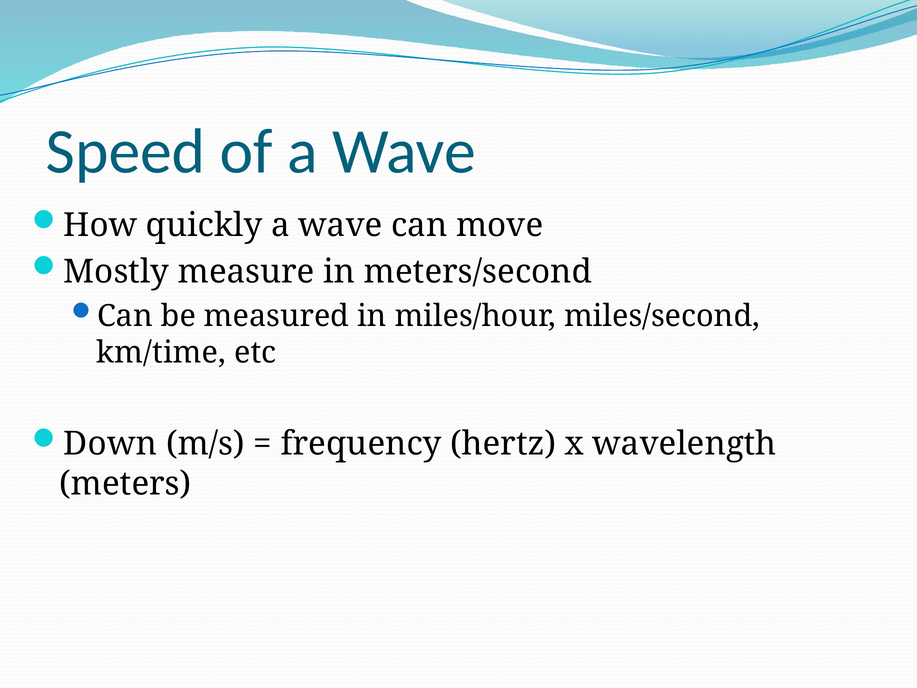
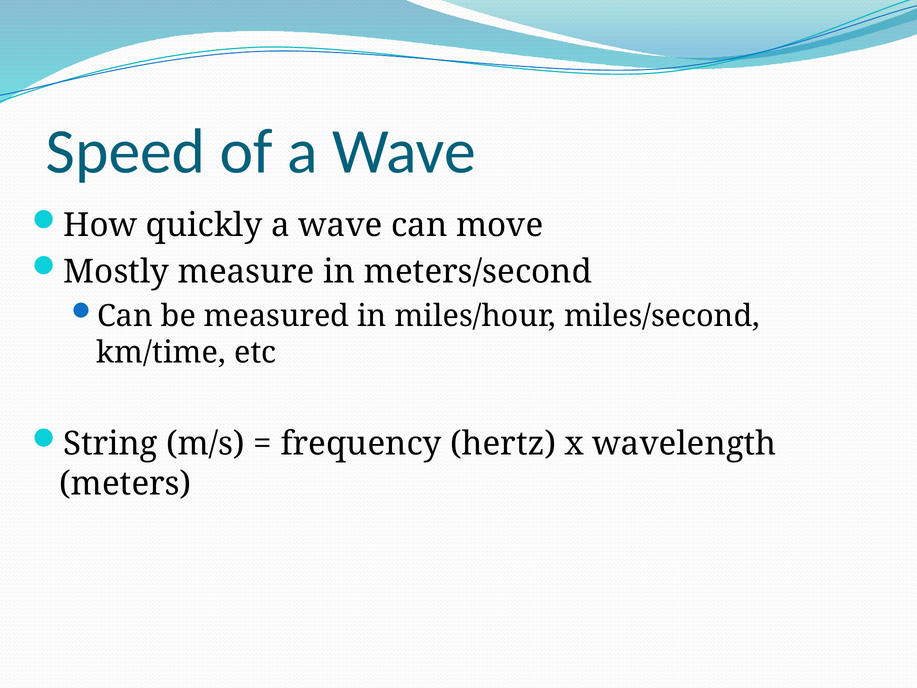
Down: Down -> String
